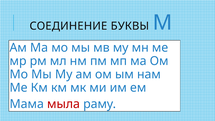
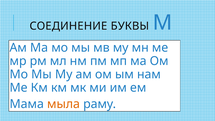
мыла colour: red -> orange
